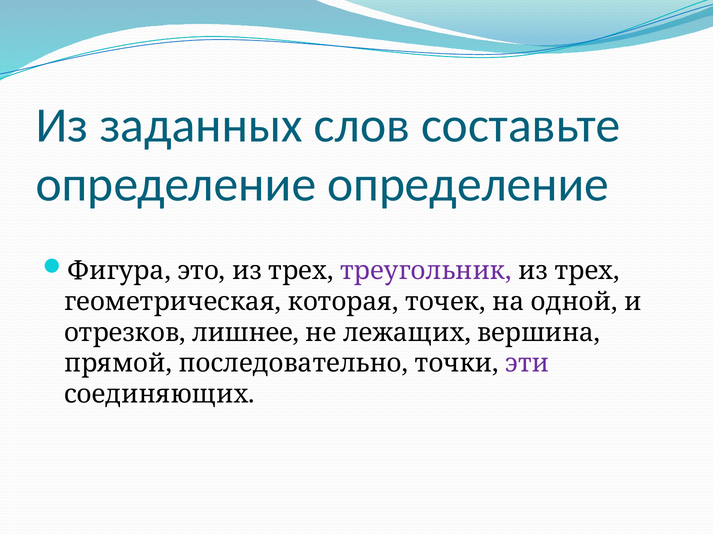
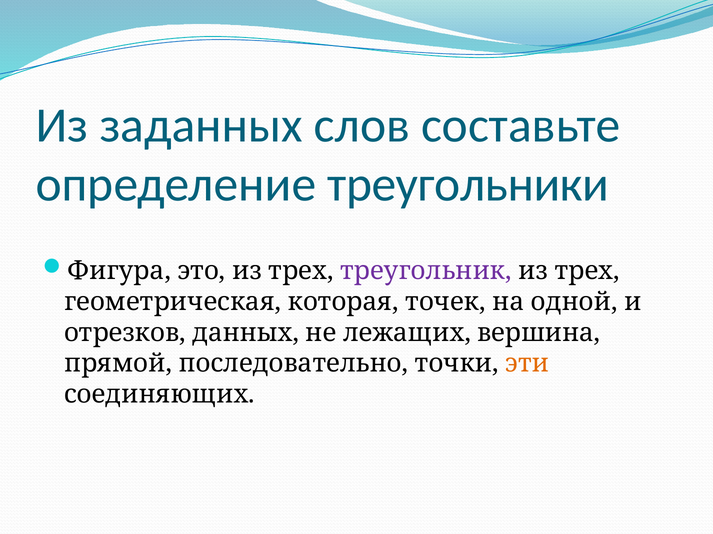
определение определение: определение -> треугольники
лишнее: лишнее -> данных
эти colour: purple -> orange
